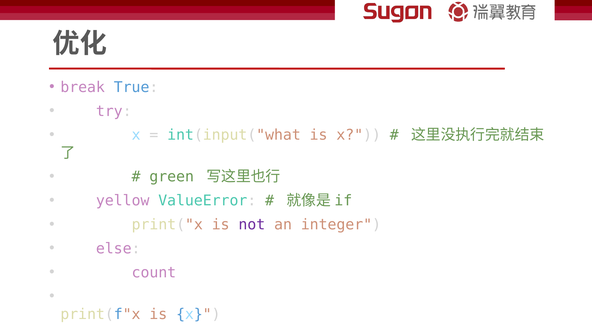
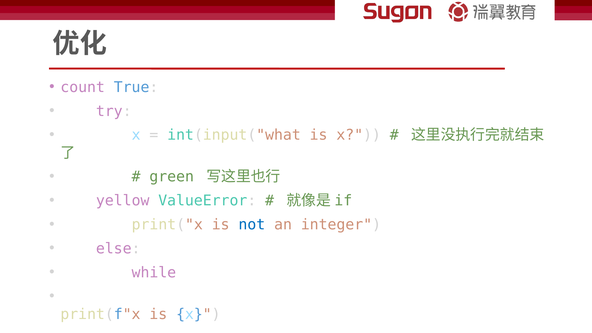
break: break -> count
not colour: purple -> blue
count: count -> while
